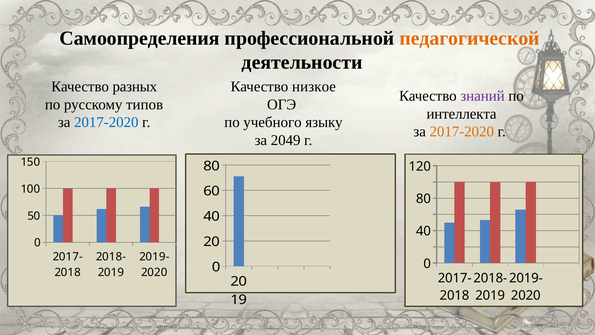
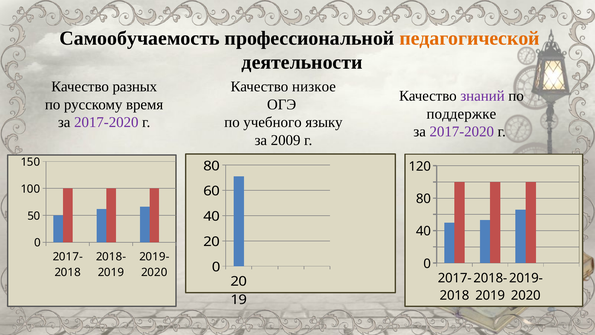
Самоопределения: Самоопределения -> Самообучаемость
типов: типов -> время
интеллекта: интеллекта -> поддержке
2017-2020 at (106, 122) colour: blue -> purple
2017-2020 at (462, 132) colour: orange -> purple
2049: 2049 -> 2009
